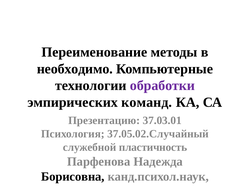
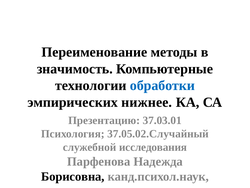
необходимо: необходимо -> значимость
обработки colour: purple -> blue
команд: команд -> нижнее
пластичность: пластичность -> исследования
